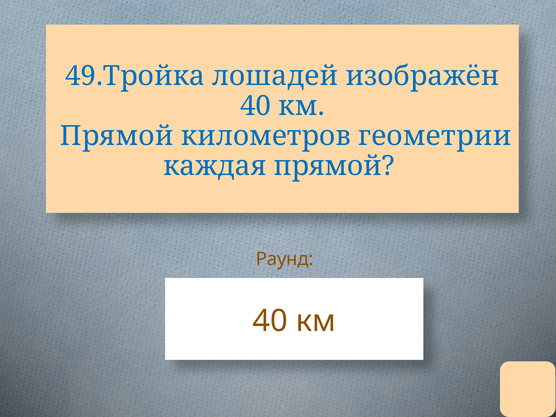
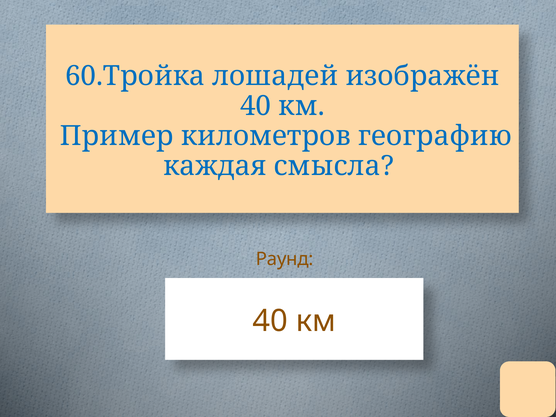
49.Тройка: 49.Тройка -> 60.Тройка
Прямой at (117, 136): Прямой -> Пример
геометрии: геометрии -> географию
каждая прямой: прямой -> смысла
